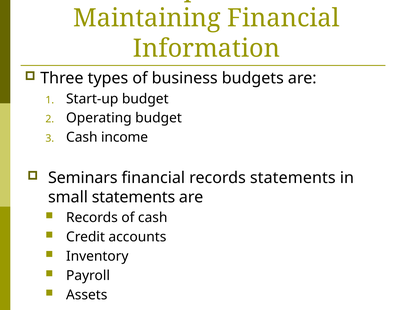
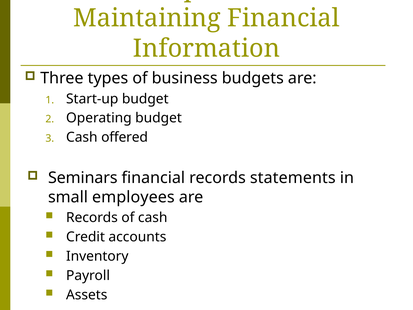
income: income -> offered
small statements: statements -> employees
